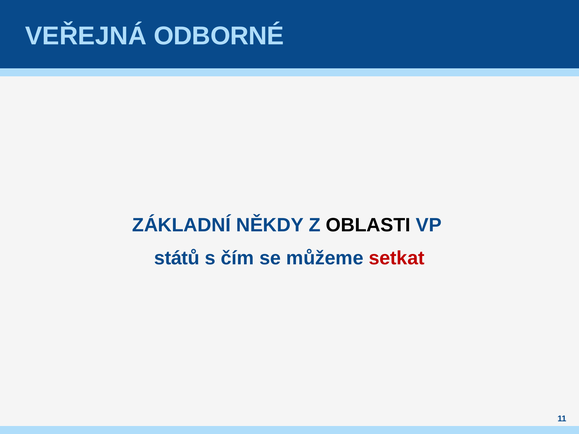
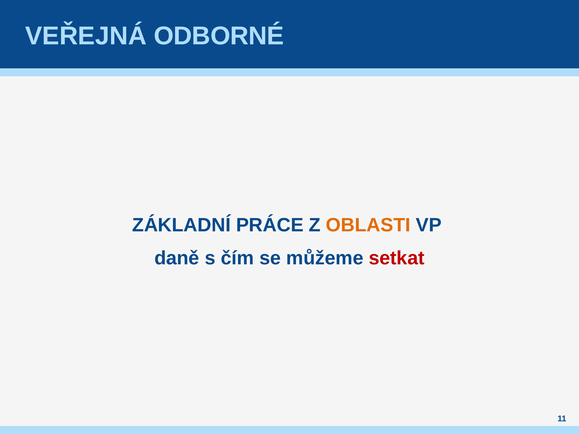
NĚKDY: NĚKDY -> PRÁCE
OBLASTI colour: black -> orange
států: států -> daně
